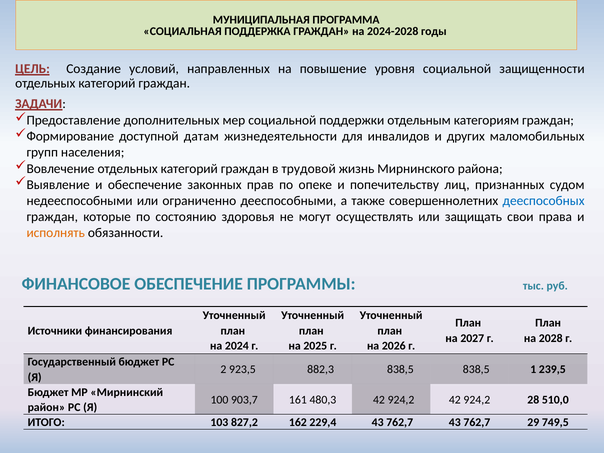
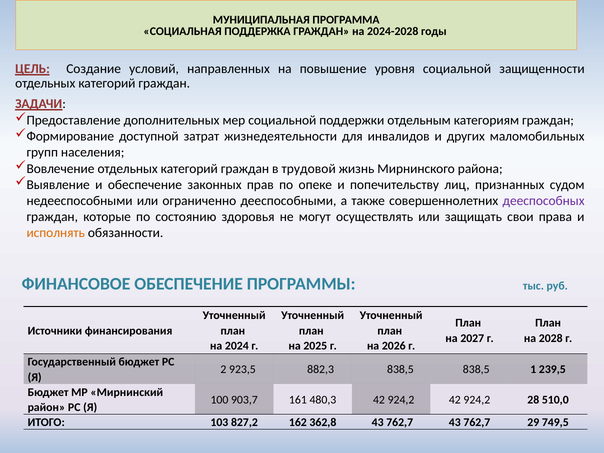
датам: датам -> затрат
дееспособных colour: blue -> purple
229,4: 229,4 -> 362,8
